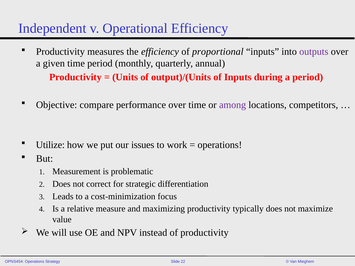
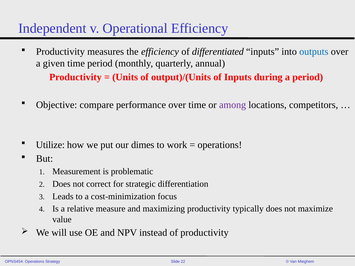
proportional: proportional -> differentiated
outputs colour: purple -> blue
issues: issues -> dimes
